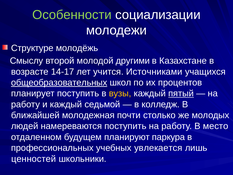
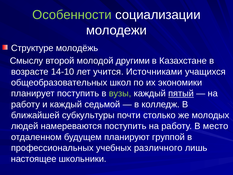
14-17: 14-17 -> 14-10
общеобразовательных underline: present -> none
процентов: процентов -> экономики
вузы colour: yellow -> light green
молодежная: молодежная -> субкультуры
паркура: паркура -> группой
увлекается: увлекается -> различного
ценностей: ценностей -> настоящее
